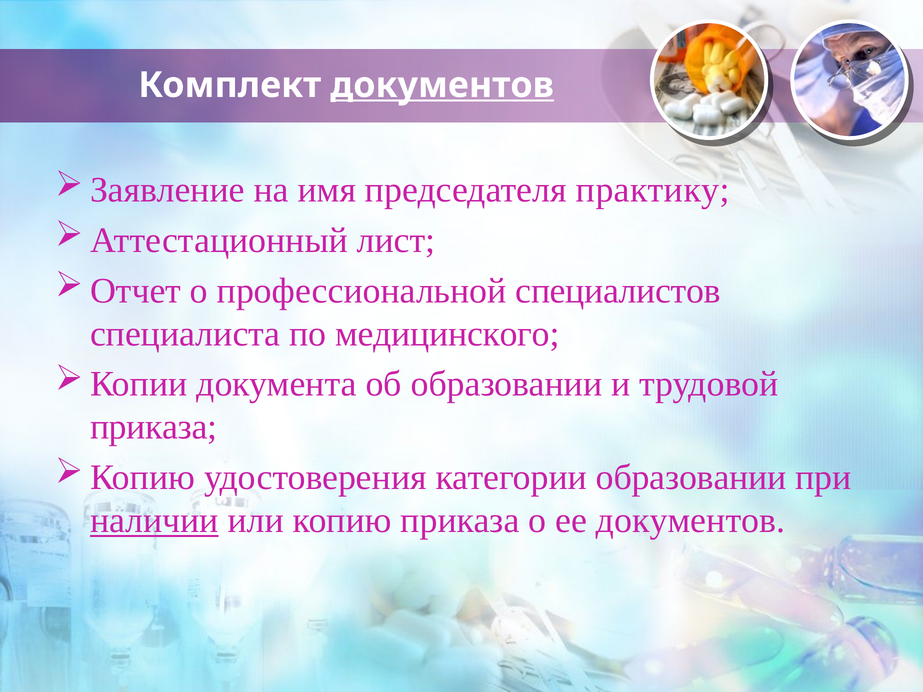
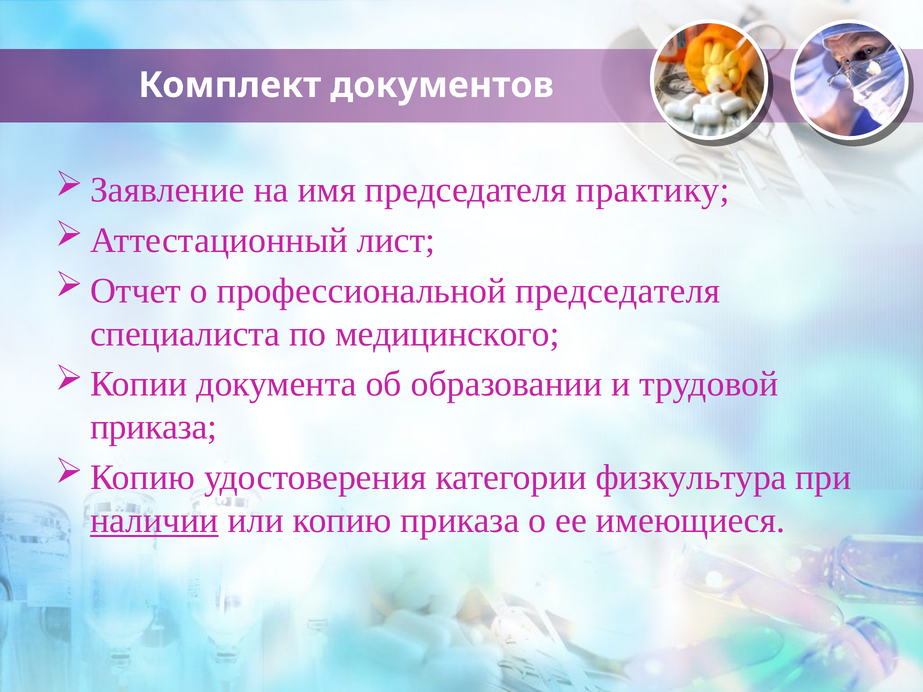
документов at (442, 85) underline: present -> none
профессиональной специалистов: специалистов -> председателя
категории образовании: образовании -> физкультура
ее документов: документов -> имеющиеся
